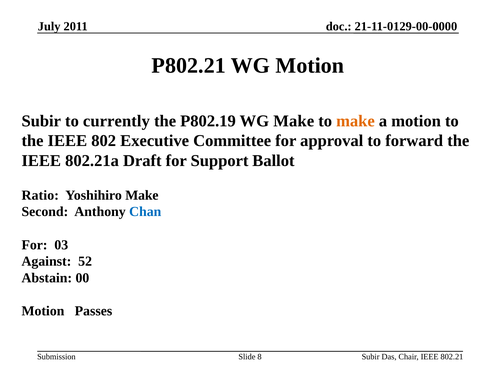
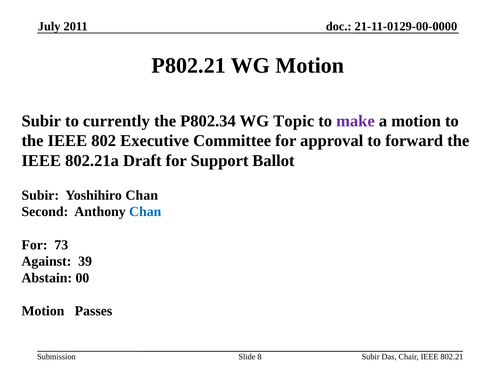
P802.19: P802.19 -> P802.34
WG Make: Make -> Topic
make at (355, 121) colour: orange -> purple
Ratio at (40, 195): Ratio -> Subir
Yoshihiro Make: Make -> Chan
03: 03 -> 73
52: 52 -> 39
